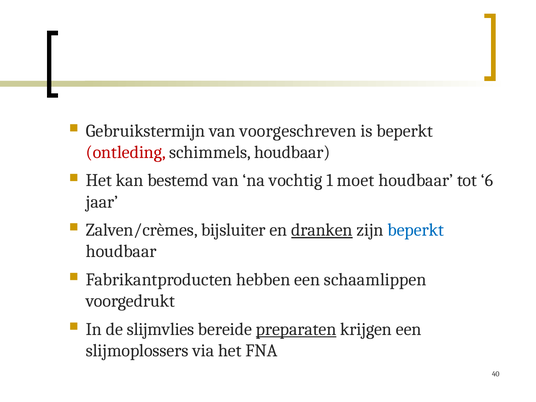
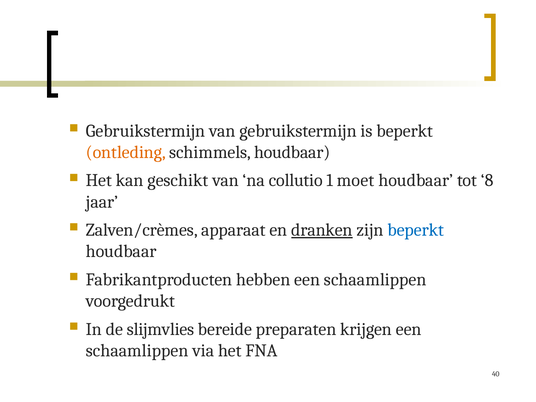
van voorgeschreven: voorgeschreven -> gebruikstermijn
ontleding colour: red -> orange
bestemd: bestemd -> geschikt
vochtig: vochtig -> collutio
6: 6 -> 8
bijsluiter: bijsluiter -> apparaat
preparaten underline: present -> none
slijmoplossers at (137, 351): slijmoplossers -> schaamlippen
